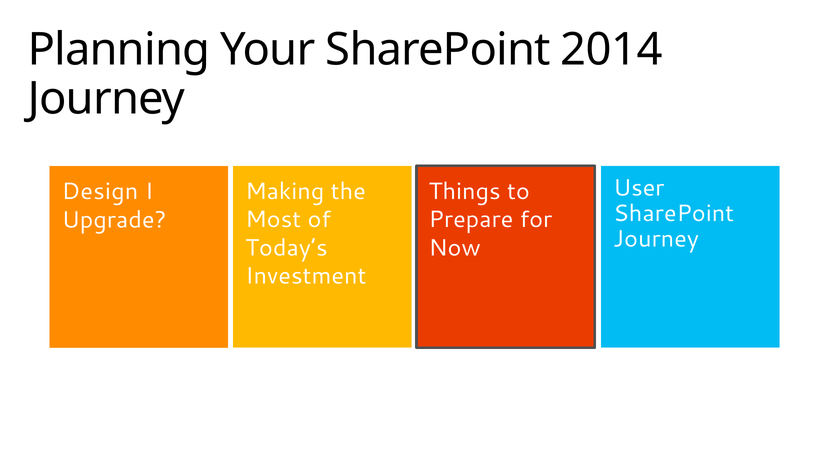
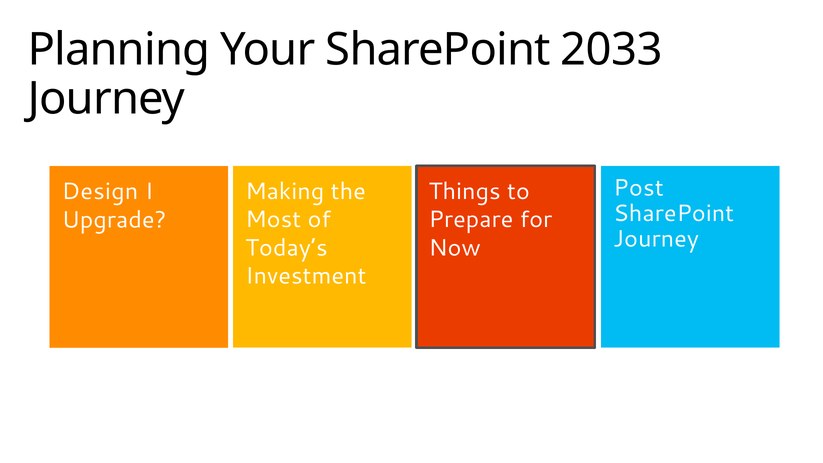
2014: 2014 -> 2033
User: User -> Post
